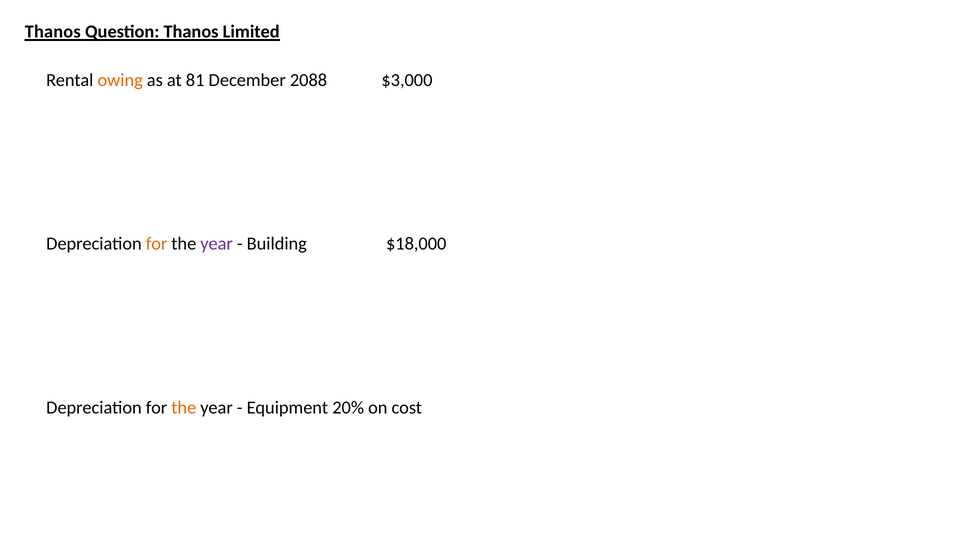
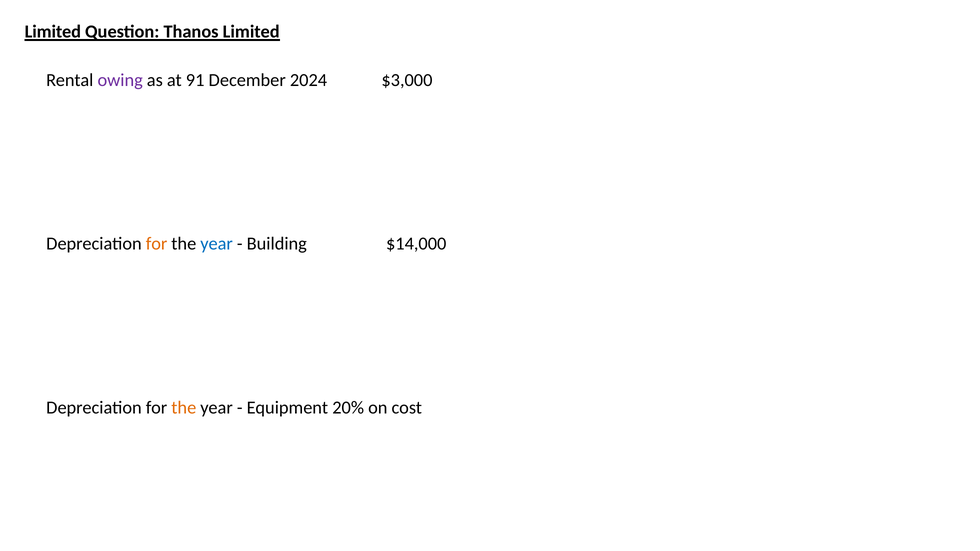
Thanos at (53, 32): Thanos -> Limited
owing colour: orange -> purple
81: 81 -> 91
2088: 2088 -> 2024
year at (217, 244) colour: purple -> blue
$18,000: $18,000 -> $14,000
